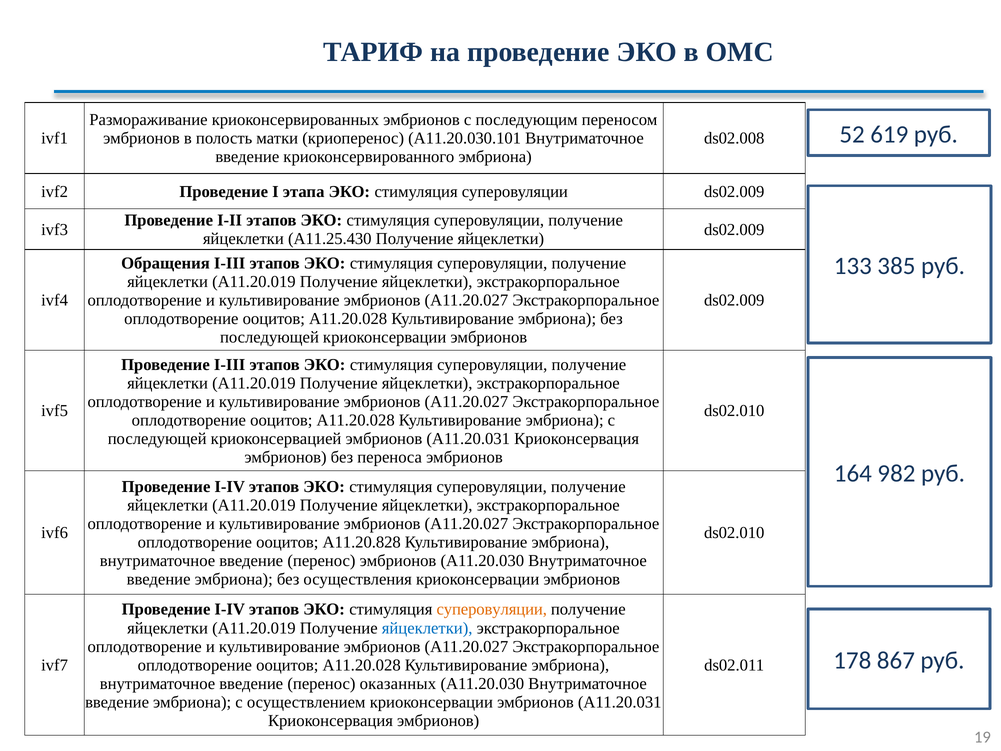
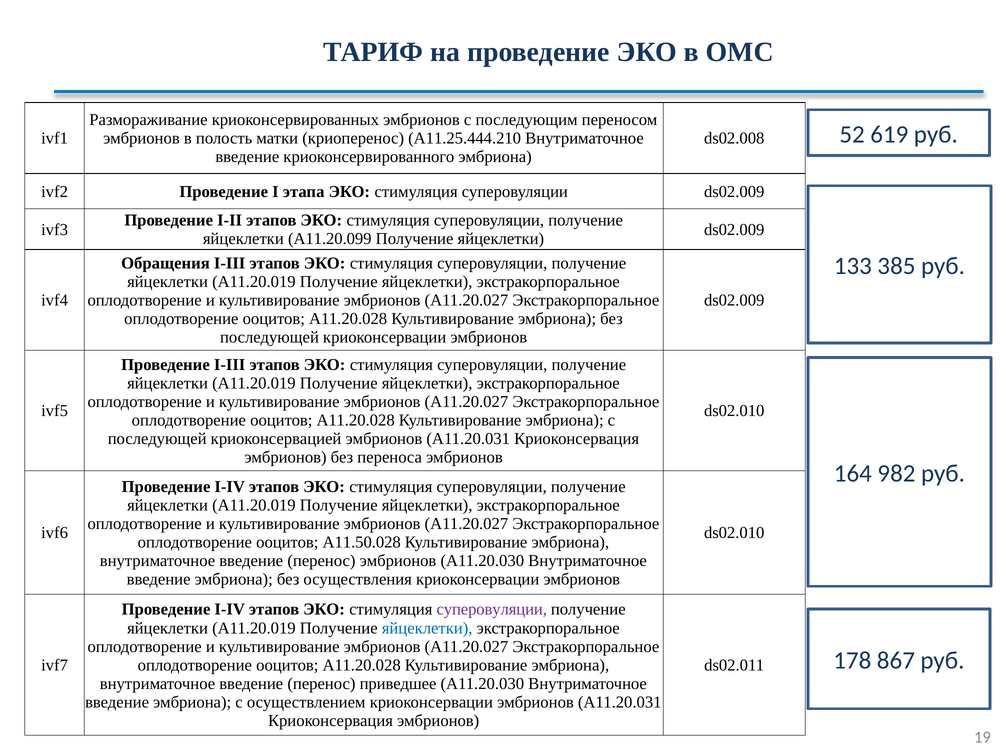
A11.20.030.101: A11.20.030.101 -> A11.25.444.210
A11.25.430: A11.25.430 -> A11.20.099
A11.20.828: A11.20.828 -> A11.50.028
суперовуляции at (492, 609) colour: orange -> purple
оказанных: оказанных -> приведшее
